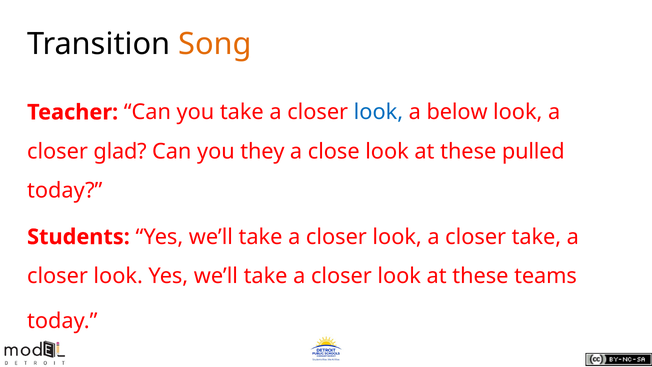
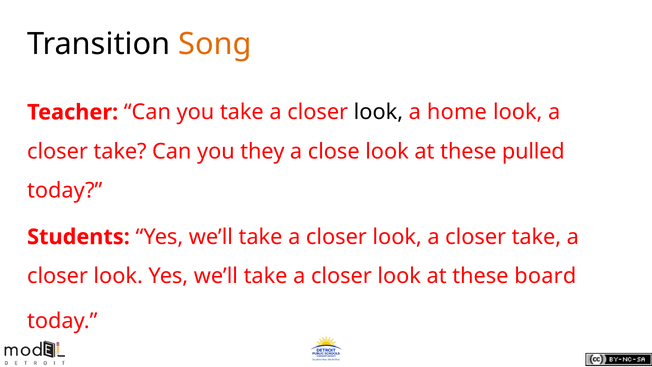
look at (378, 112) colour: blue -> black
below: below -> home
glad at (120, 151): glad -> take
teams: teams -> board
